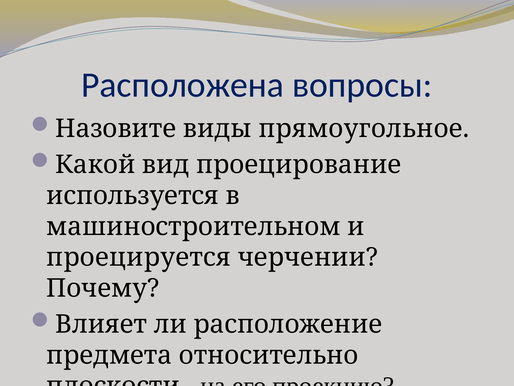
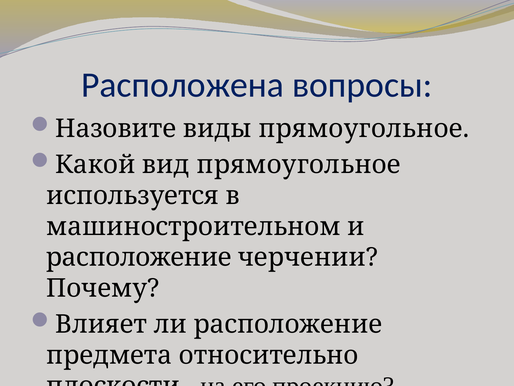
вид проецирование: проецирование -> прямоугольное
проецируется at (139, 257): проецируется -> расположение
